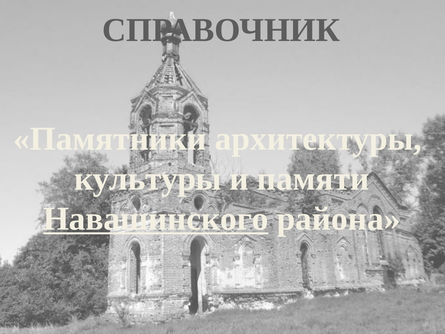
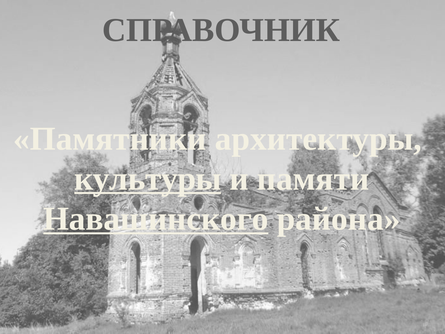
культуры underline: none -> present
